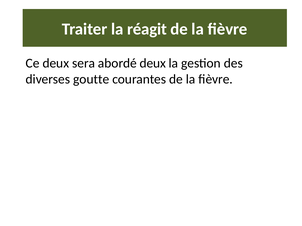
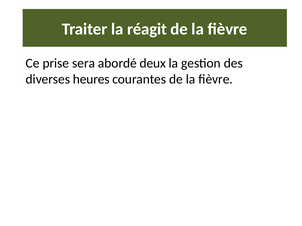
Ce deux: deux -> prise
goutte: goutte -> heures
